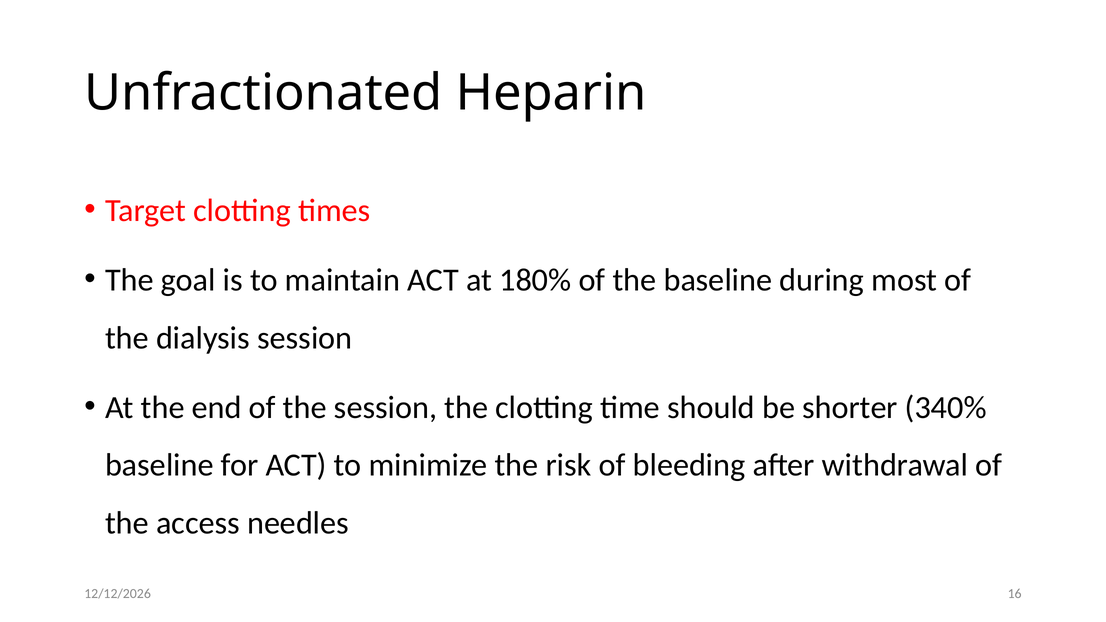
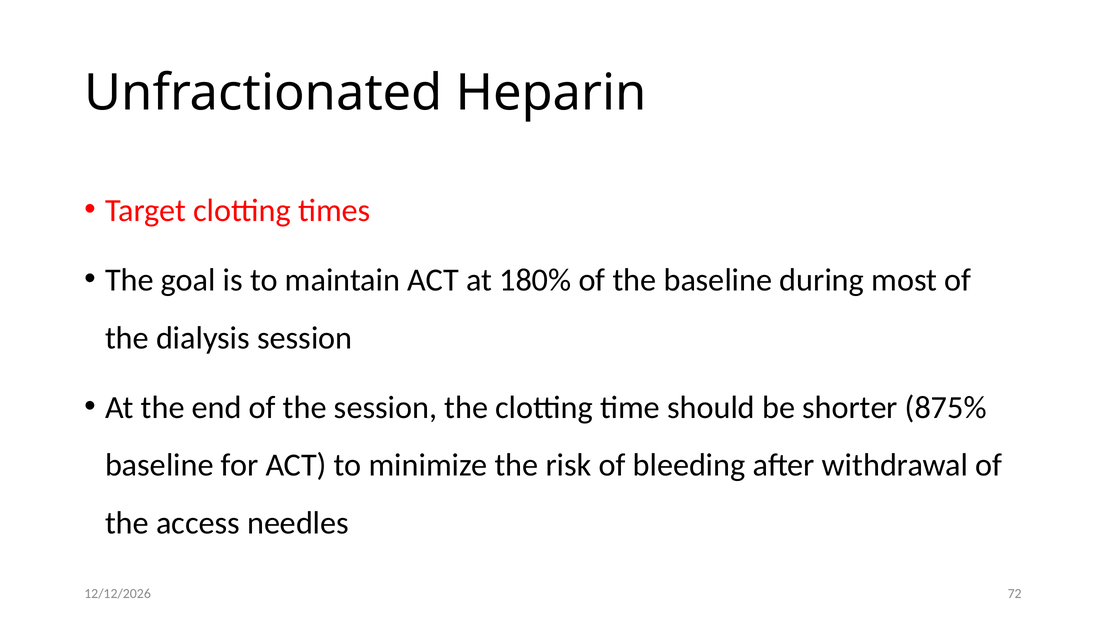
340%: 340% -> 875%
16: 16 -> 72
